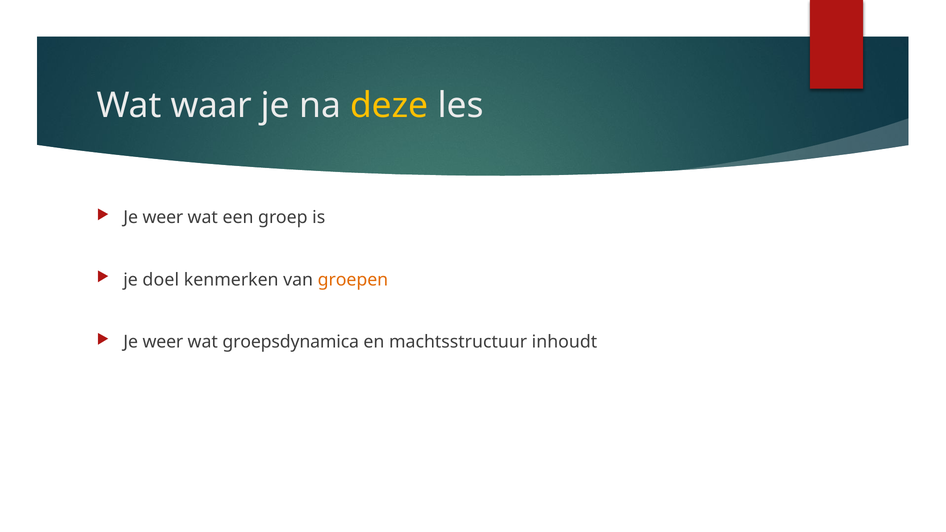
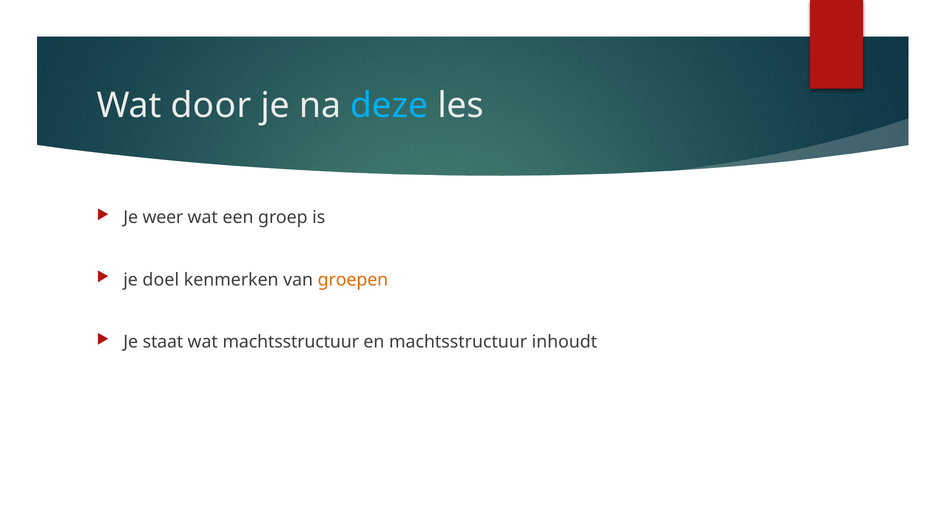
waar: waar -> door
deze colour: yellow -> light blue
weer at (163, 342): weer -> staat
wat groepsdynamica: groepsdynamica -> machtsstructuur
